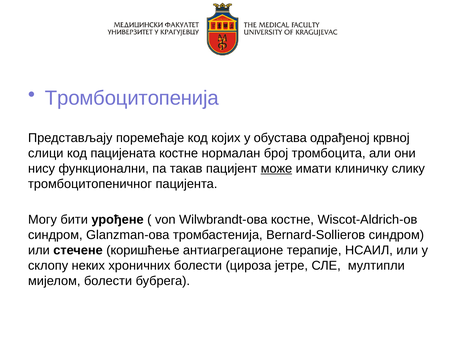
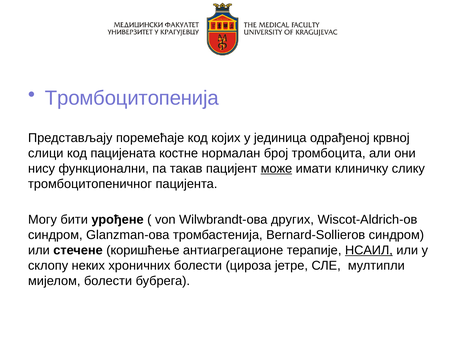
обустава: обустава -> јединица
Wilwbrandt-ова костне: костне -> других
НСАИЛ underline: none -> present
